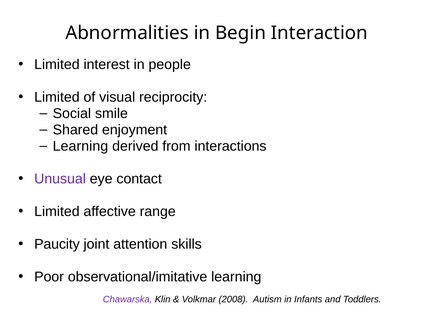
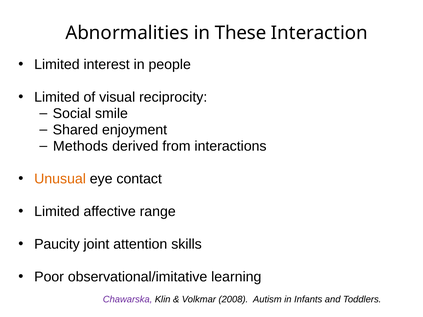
Begin: Begin -> These
Learning at (80, 146): Learning -> Methods
Unusual colour: purple -> orange
